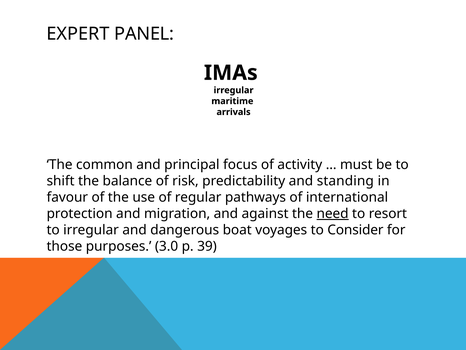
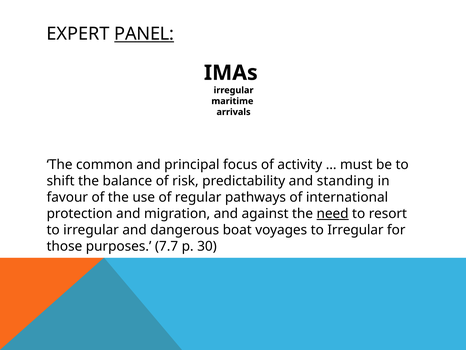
PANEL underline: none -> present
voyages to Consider: Consider -> Irregular
3.0: 3.0 -> 7.7
39: 39 -> 30
